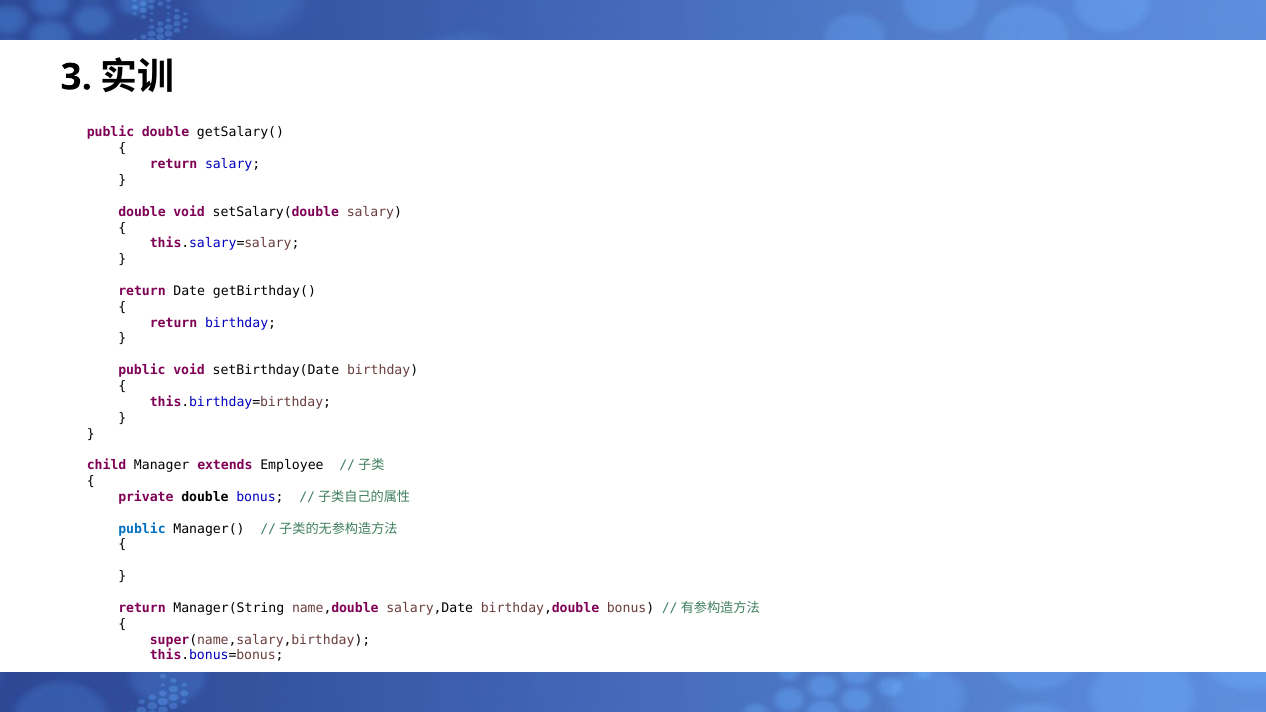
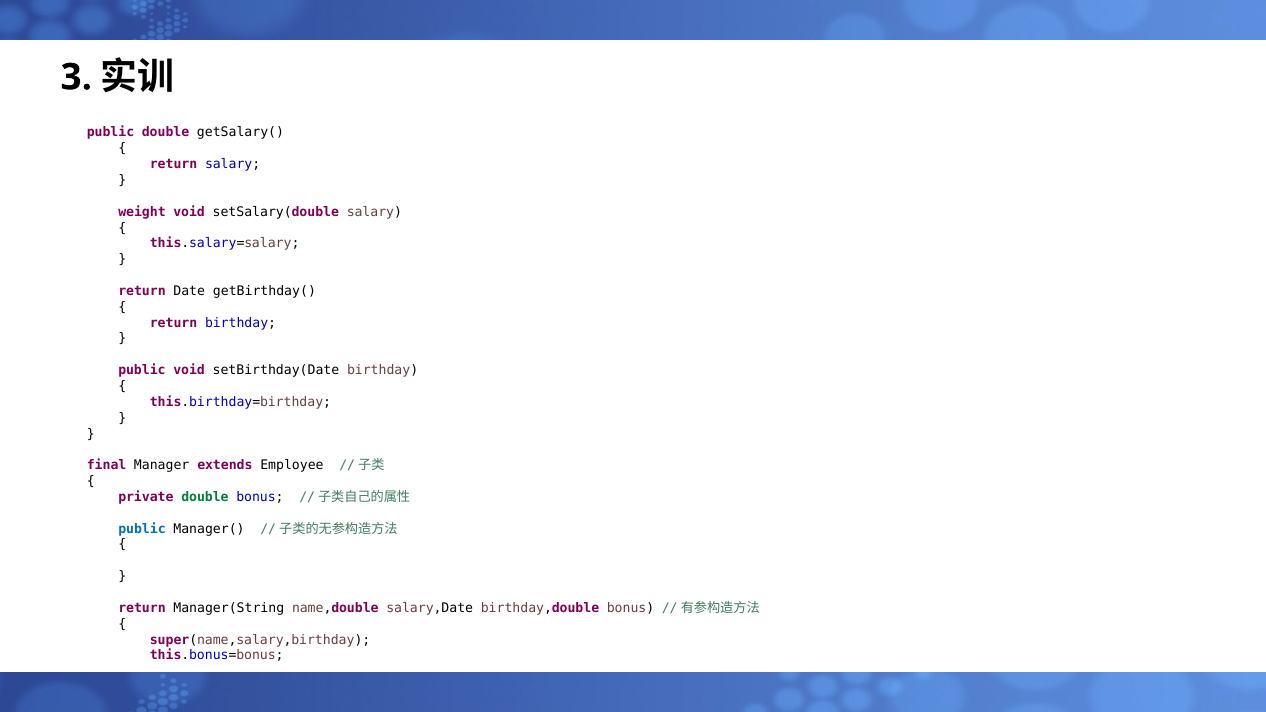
double at (142, 212): double -> weight
child: child -> final
double at (205, 497) colour: black -> green
